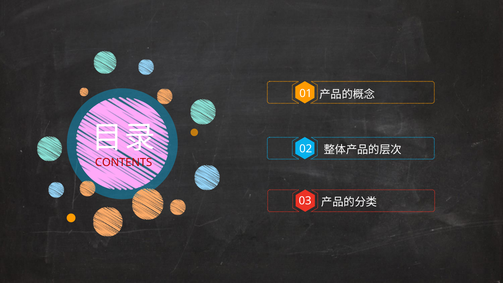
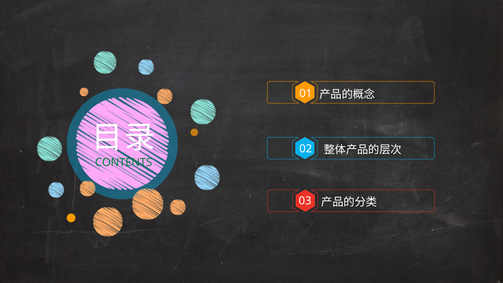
CONTENTS colour: red -> green
